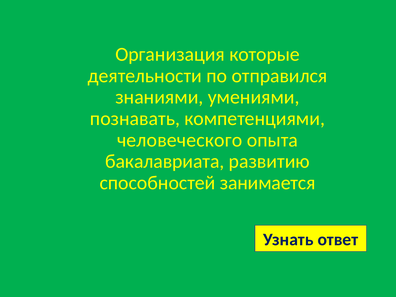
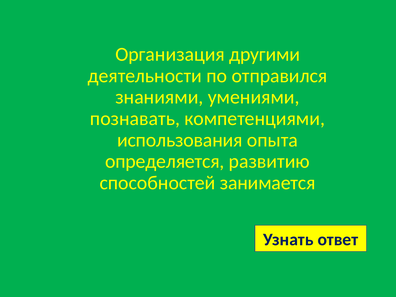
которые: которые -> другими
человеческого: человеческого -> использования
бакалавриата: бакалавриата -> определяется
